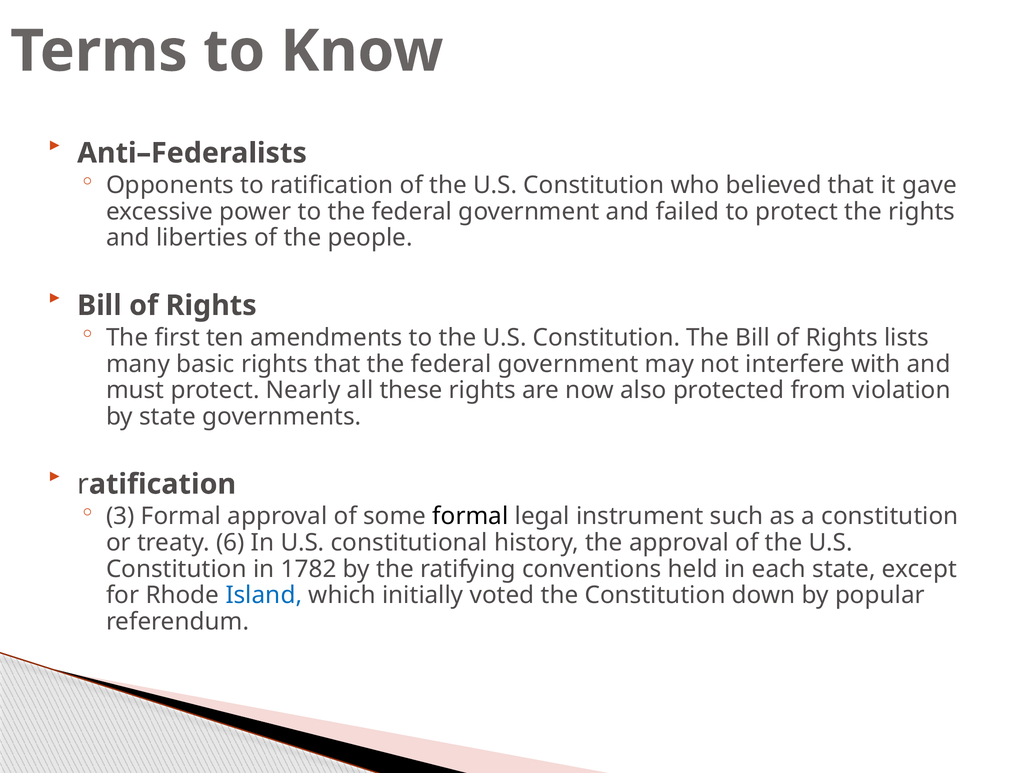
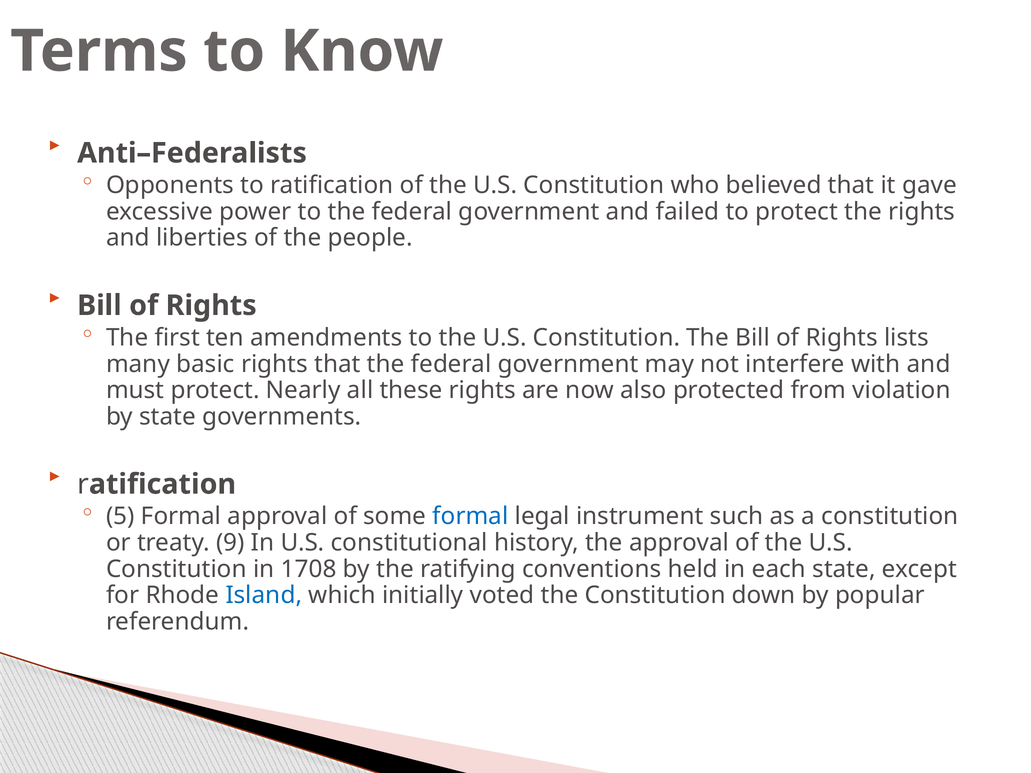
3: 3 -> 5
formal at (470, 517) colour: black -> blue
6: 6 -> 9
1782: 1782 -> 1708
